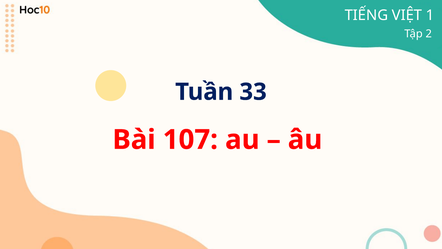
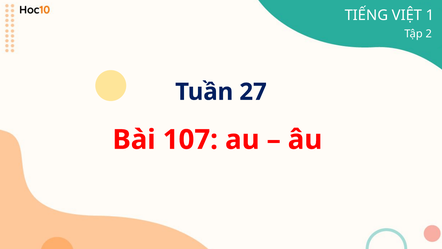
33: 33 -> 27
